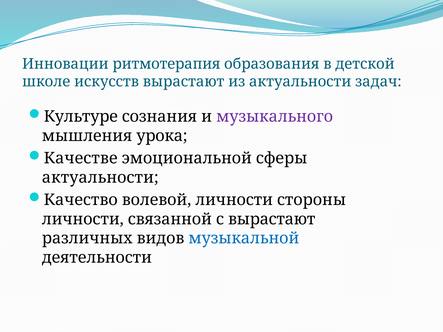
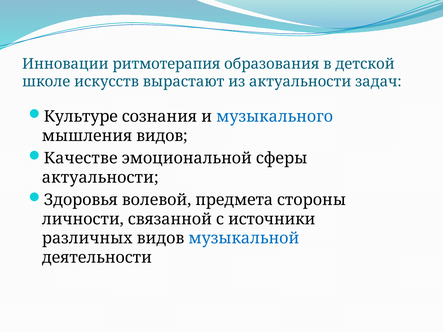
музыкального colour: purple -> blue
мышления урока: урока -> видов
Качество: Качество -> Здоровья
волевой личности: личности -> предмета
с вырастают: вырастают -> источники
